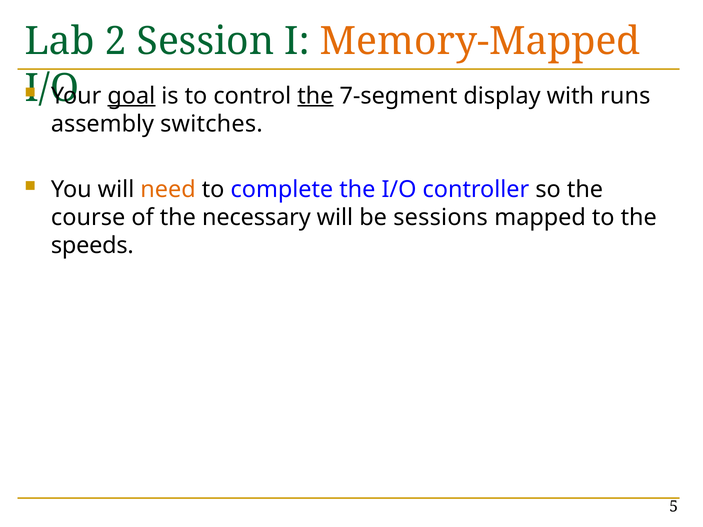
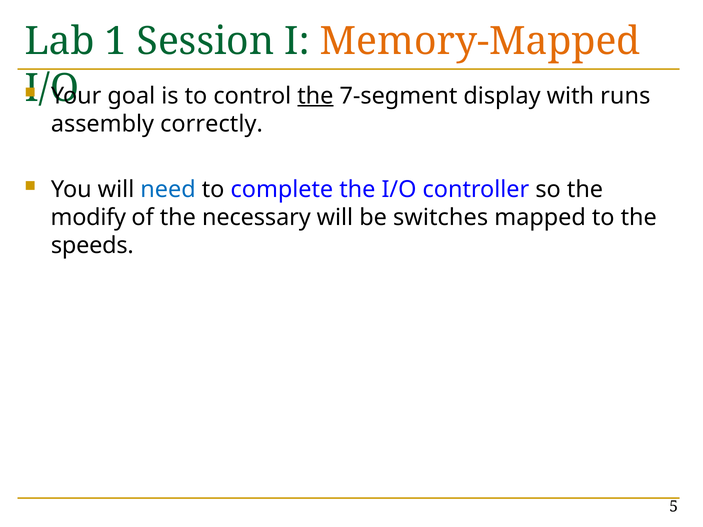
2: 2 -> 1
goal underline: present -> none
switches: switches -> correctly
need colour: orange -> blue
course: course -> modify
sessions: sessions -> switches
